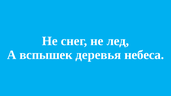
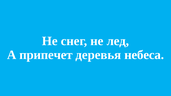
вспышек: вспышек -> припечет
